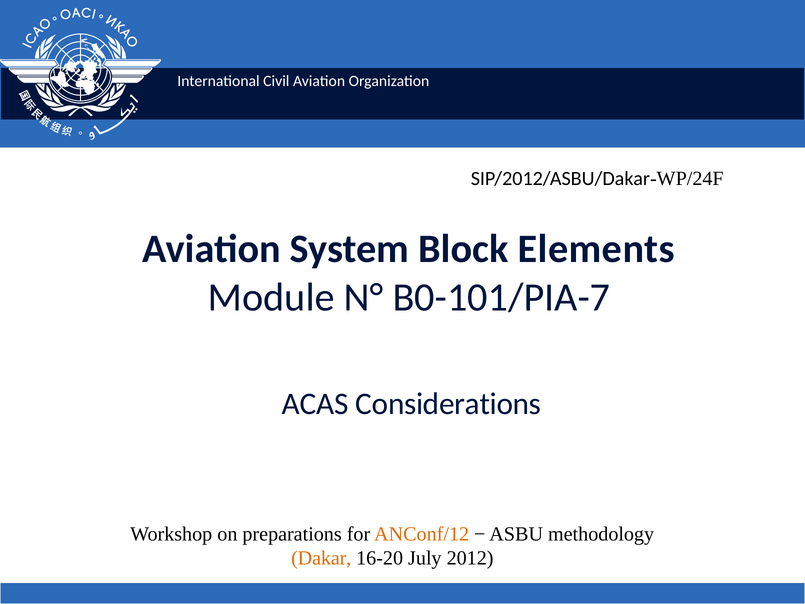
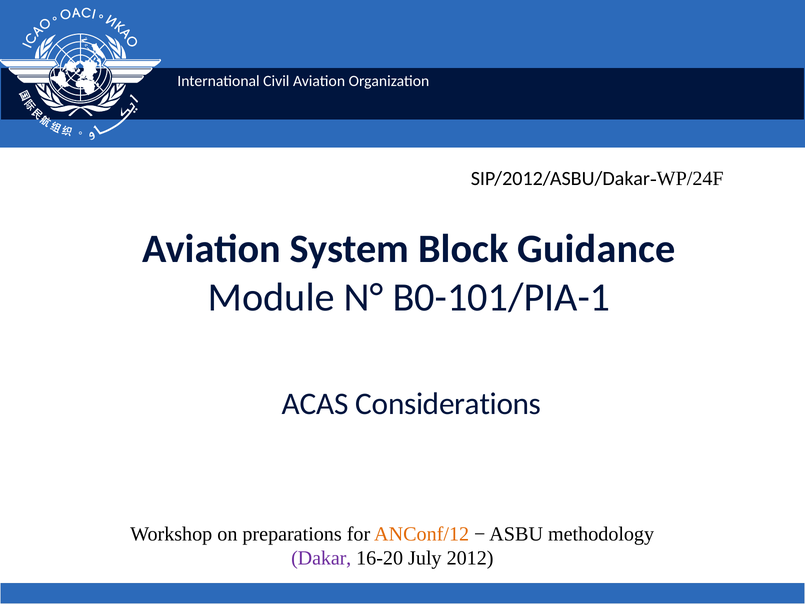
Elements: Elements -> Guidance
B0-101/PIA-7: B0-101/PIA-7 -> B0-101/PIA-1
Dakar colour: orange -> purple
